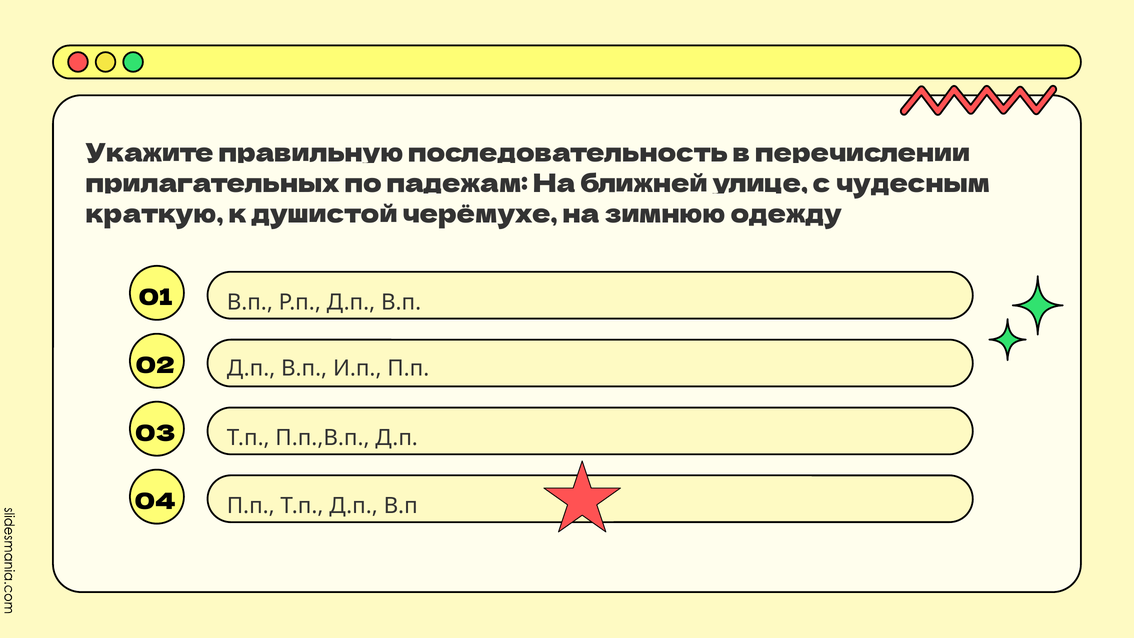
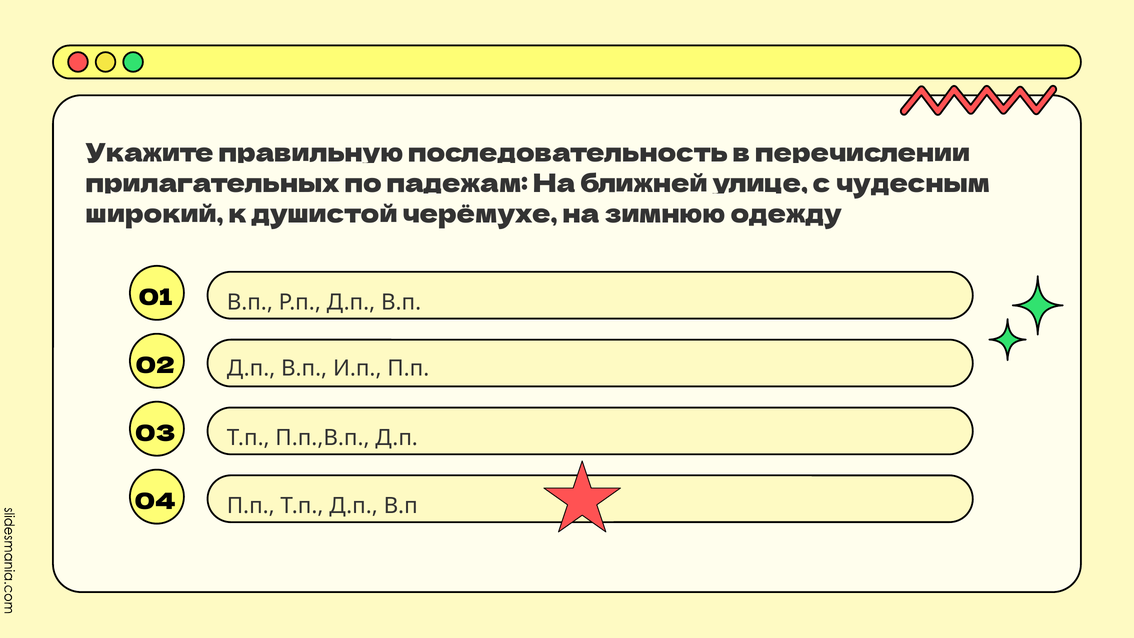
краткую: краткую -> широкий
